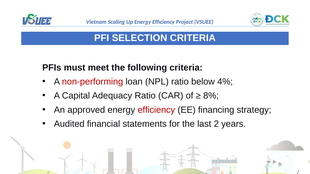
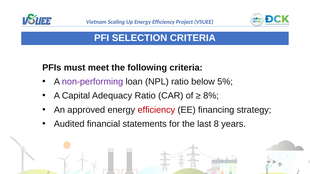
non-performing colour: red -> purple
4%: 4% -> 5%
2: 2 -> 8
